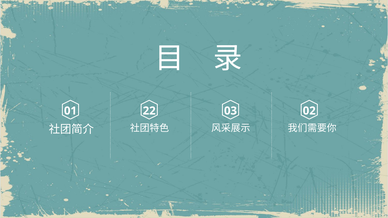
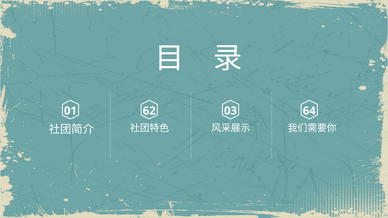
22: 22 -> 62
02: 02 -> 64
